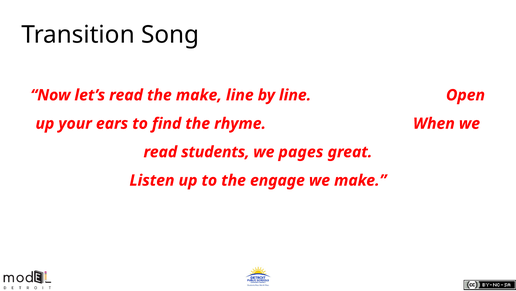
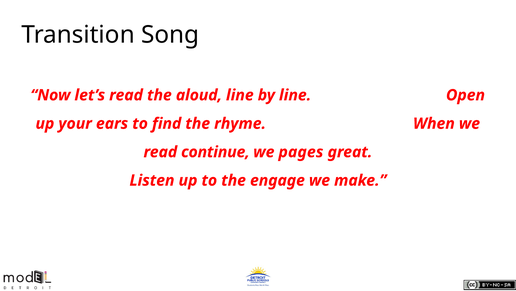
the make: make -> aloud
students: students -> continue
